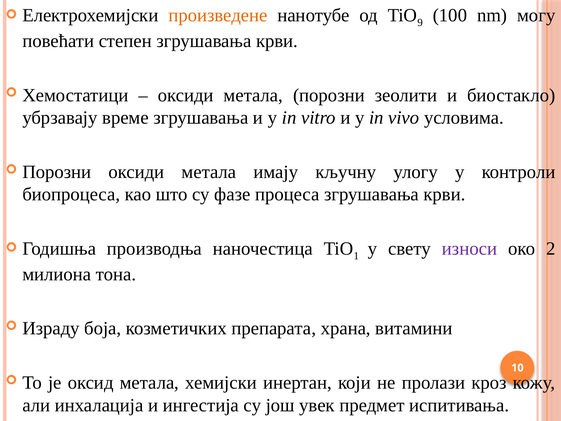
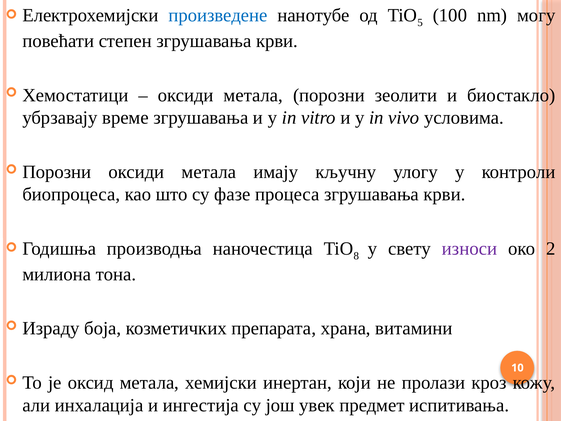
произведене colour: orange -> blue
9: 9 -> 5
1: 1 -> 8
